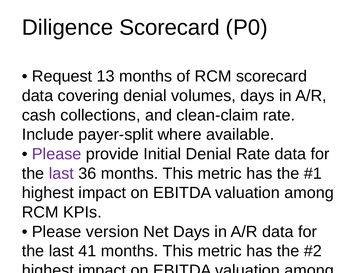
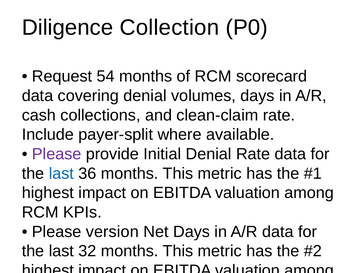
Diligence Scorecard: Scorecard -> Collection
13: 13 -> 54
last at (61, 173) colour: purple -> blue
41: 41 -> 32
